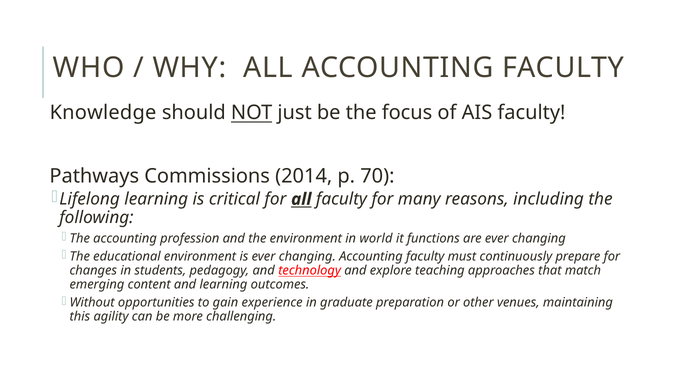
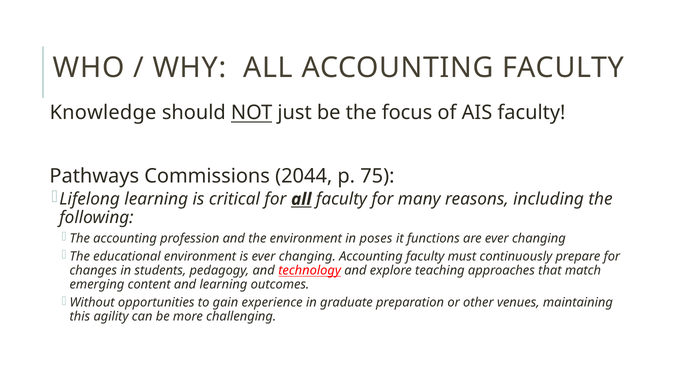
2014: 2014 -> 2044
70: 70 -> 75
world: world -> poses
